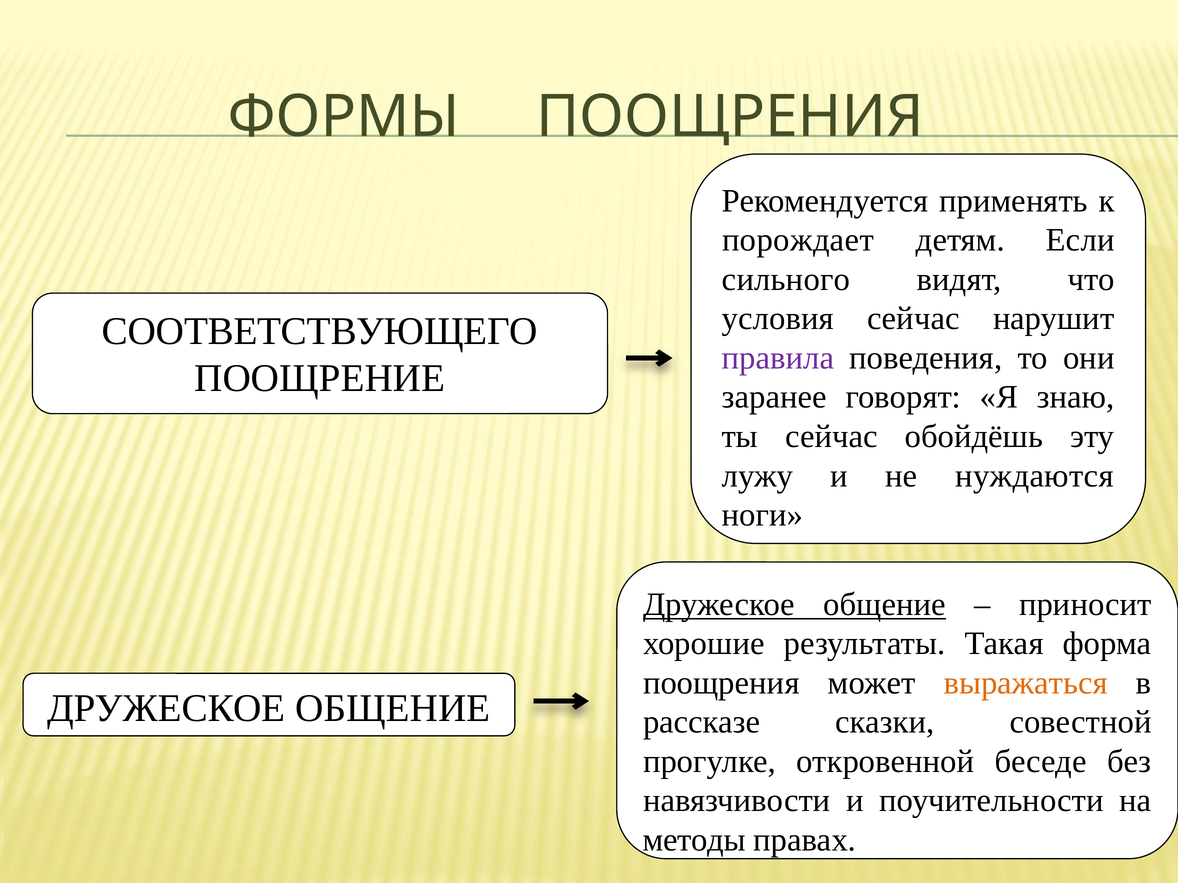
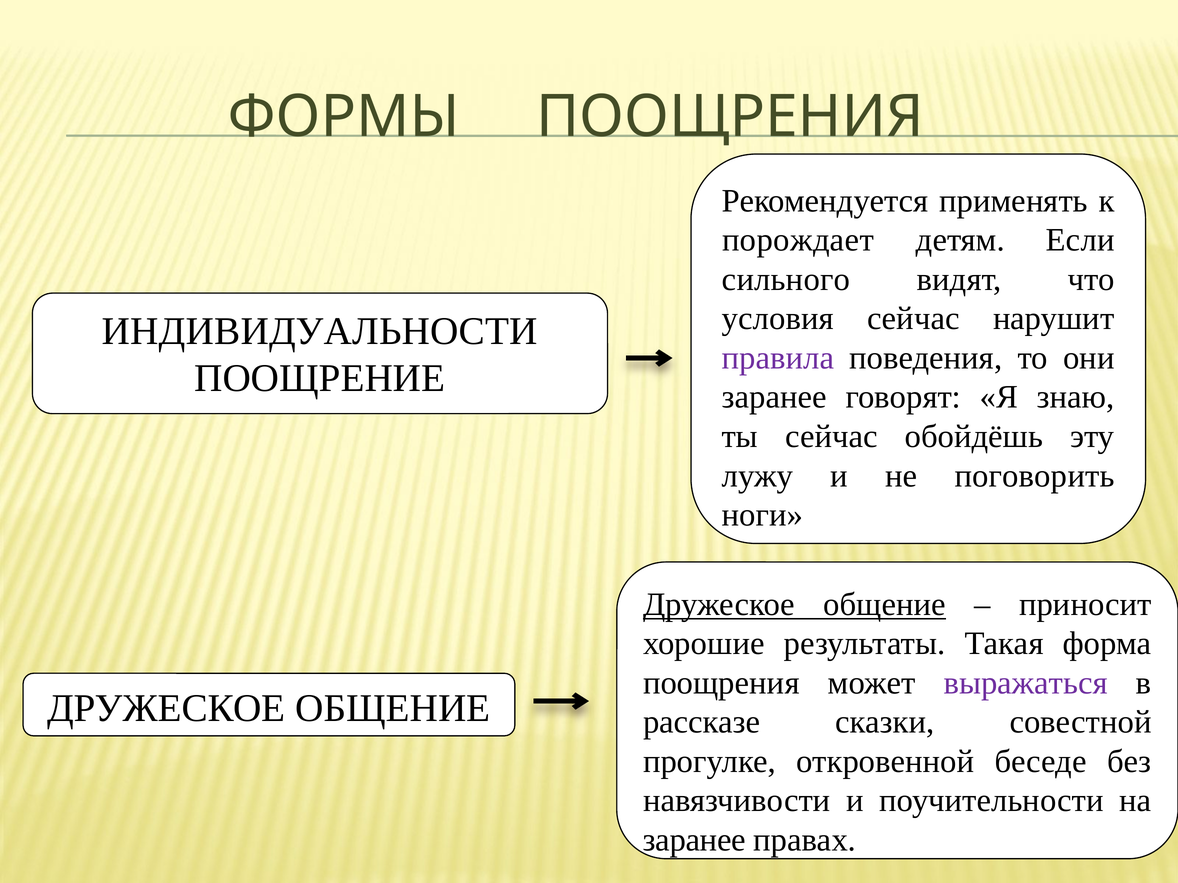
СООТВЕТСТВУЮЩЕГО: СООТВЕТСТВУЮЩЕГО -> ИНДИВИДУАЛЬНОСТИ
нуждаются: нуждаются -> поговорить
выражаться colour: orange -> purple
методы at (694, 840): методы -> заранее
